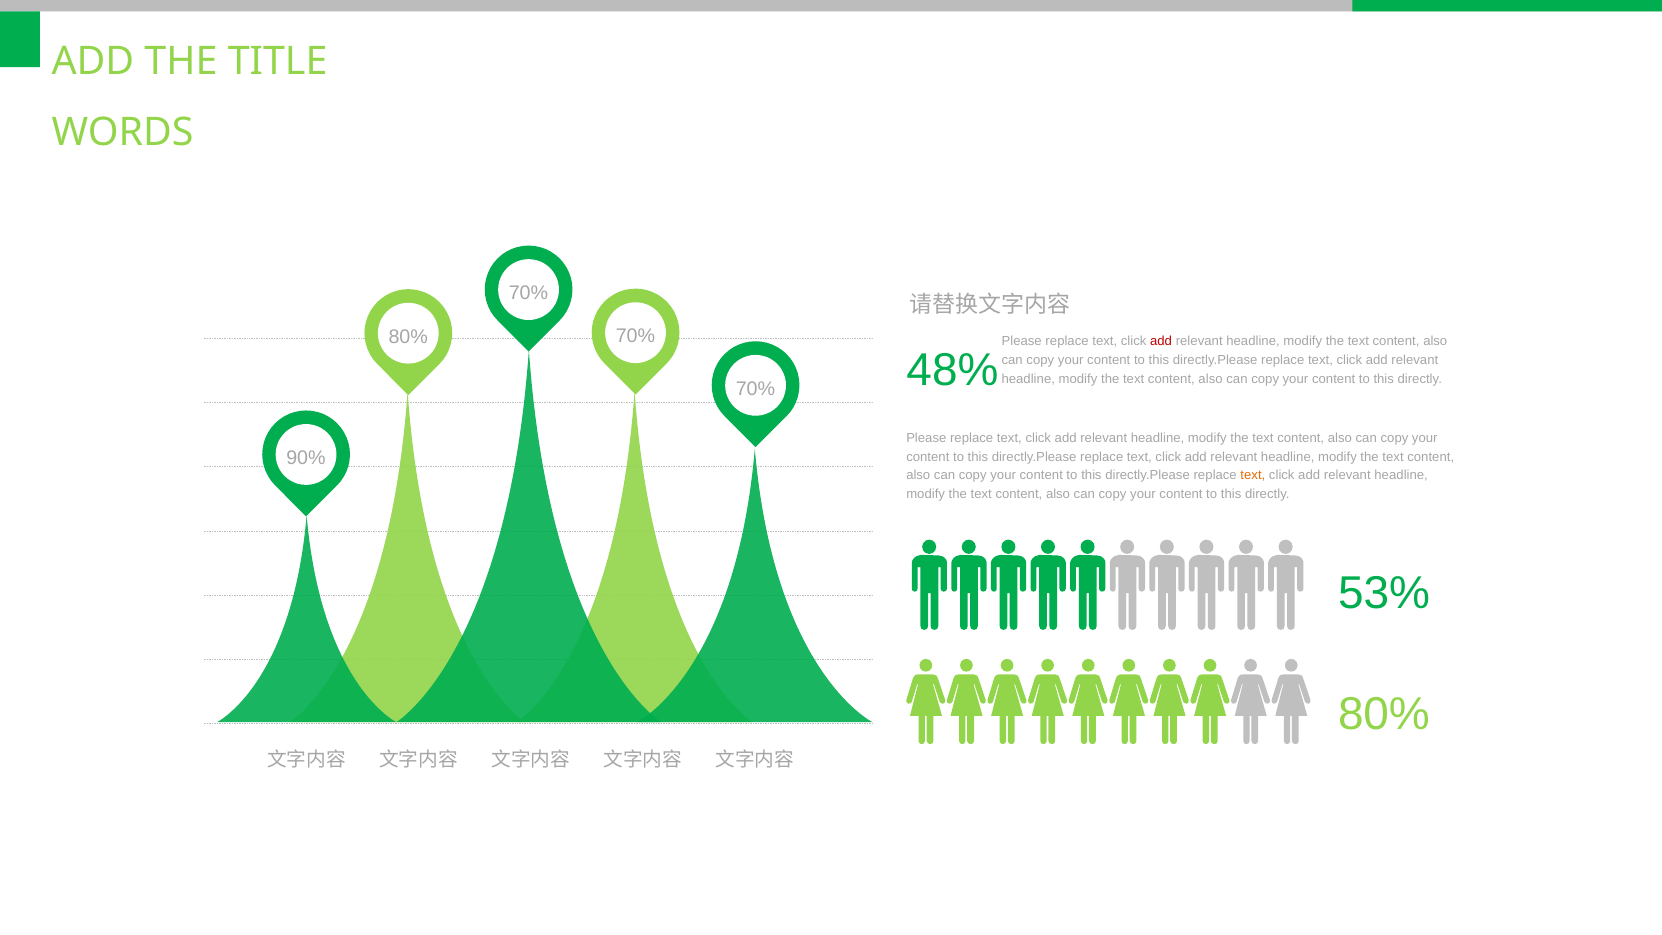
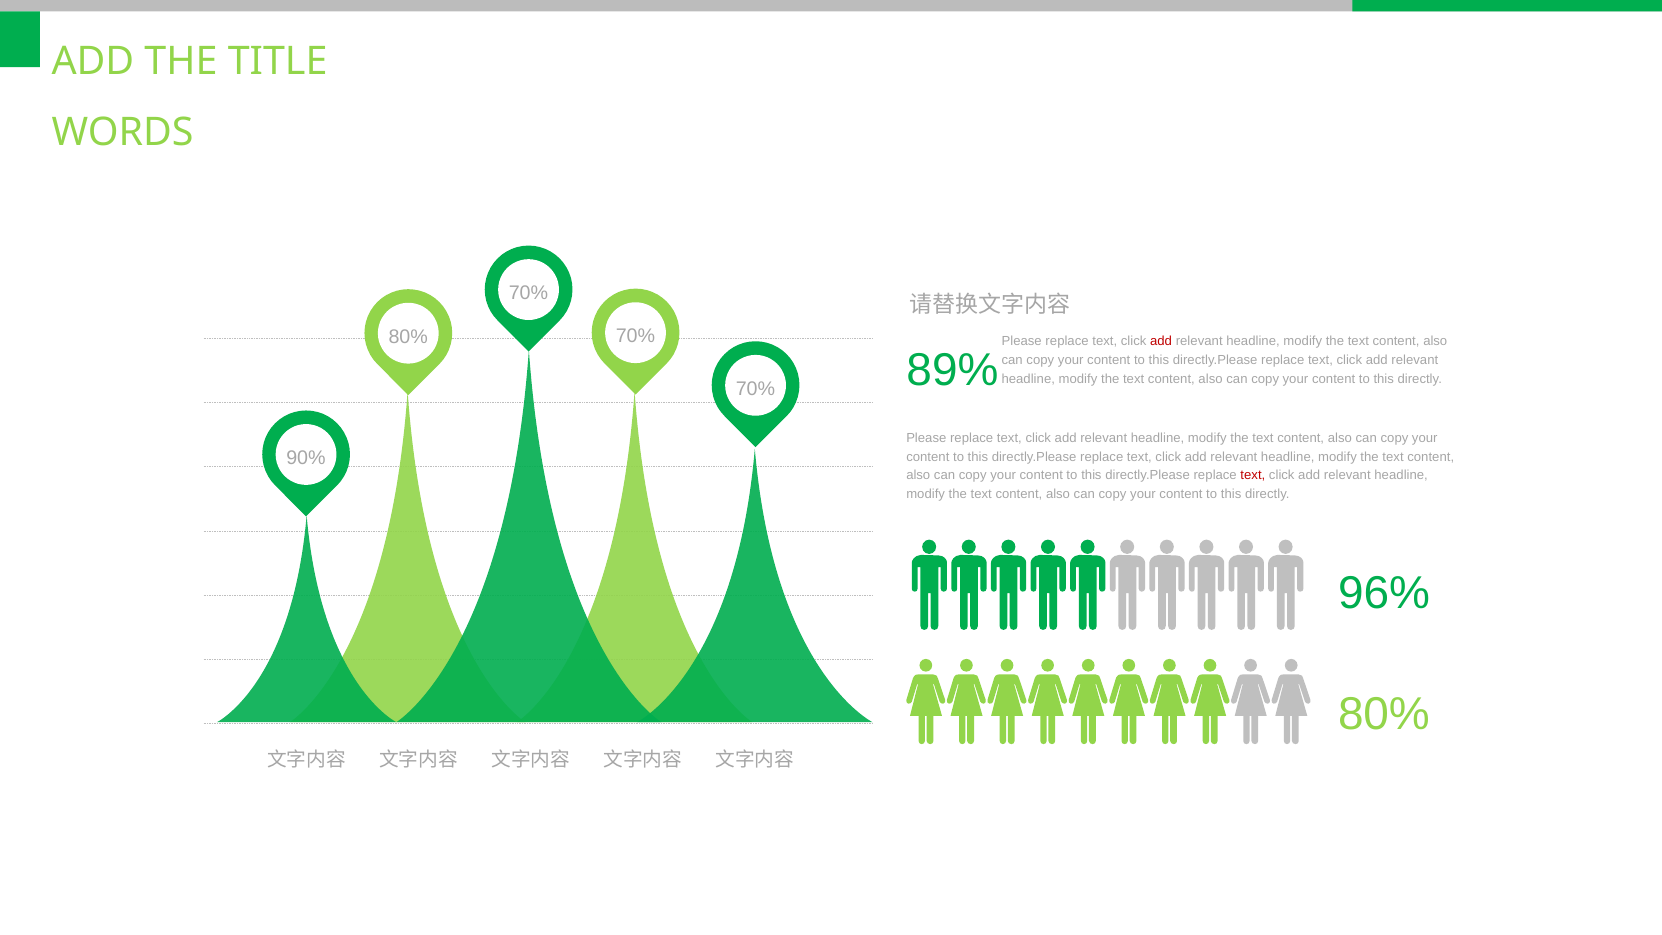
48%: 48% -> 89%
text at (1253, 476) colour: orange -> red
53%: 53% -> 96%
